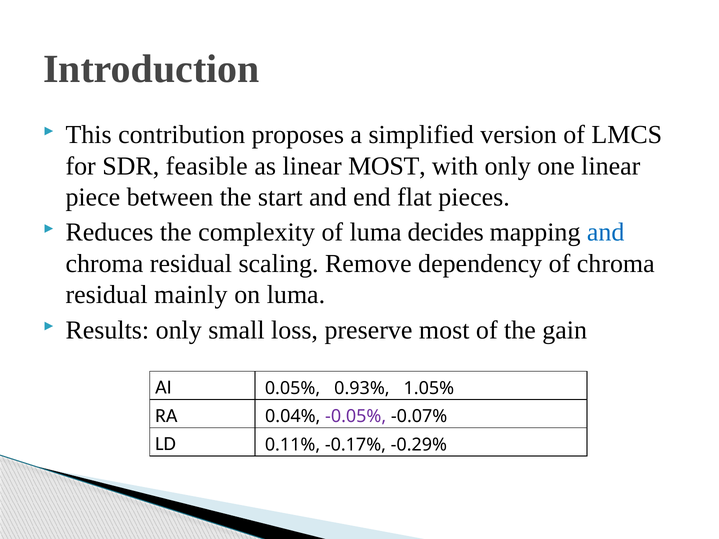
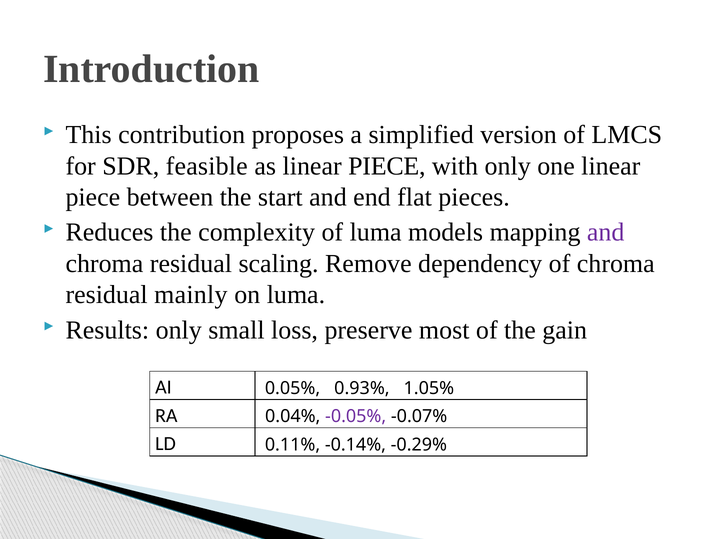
as linear MOST: MOST -> PIECE
decides: decides -> models
and at (606, 232) colour: blue -> purple
-0.17%: -0.17% -> -0.14%
